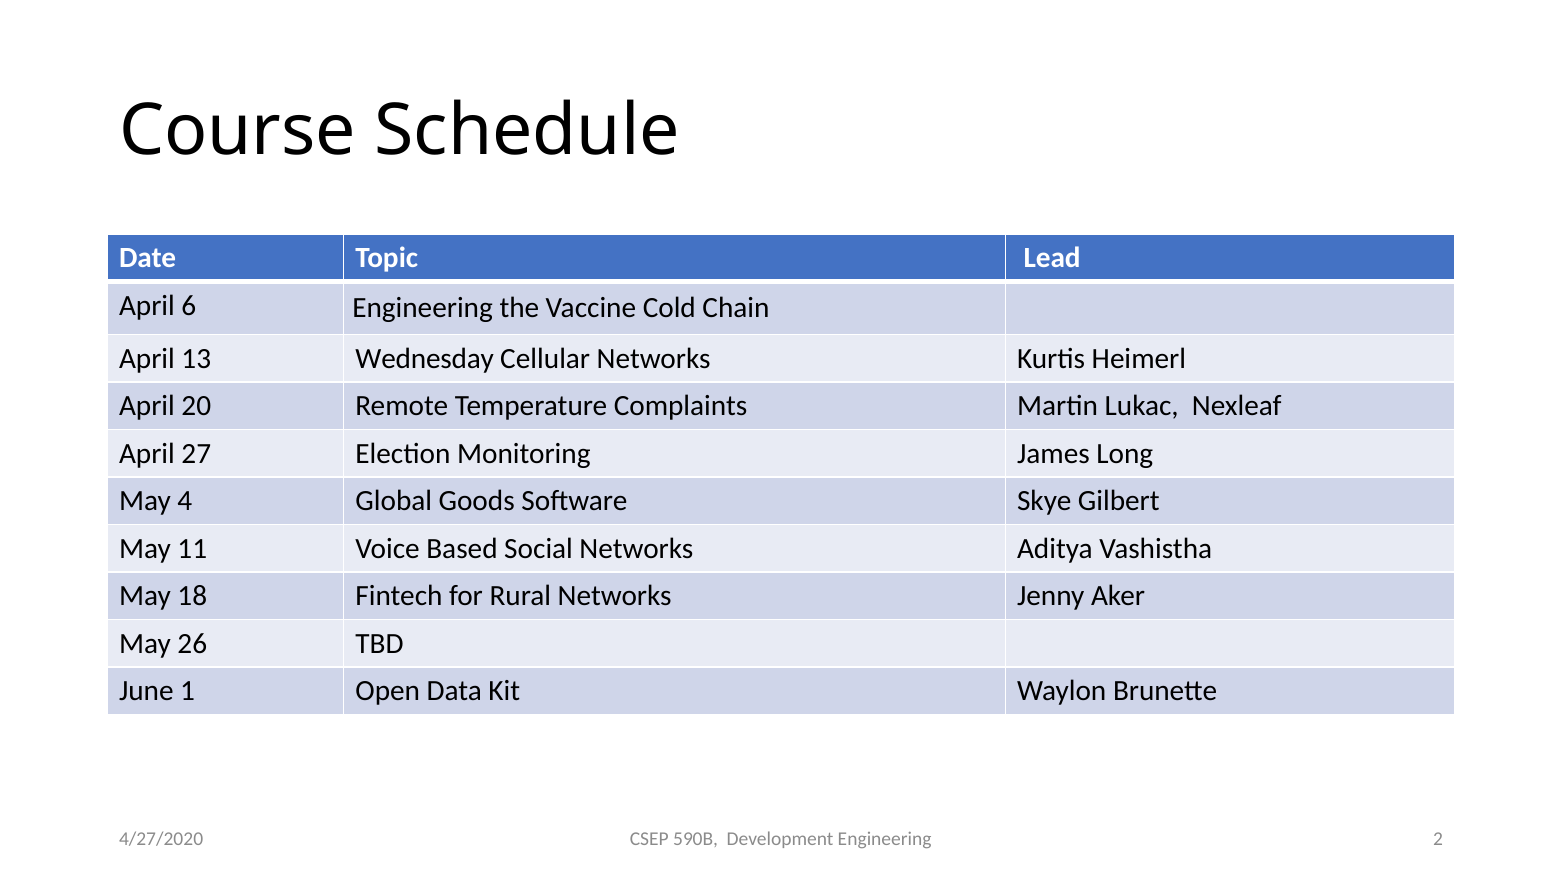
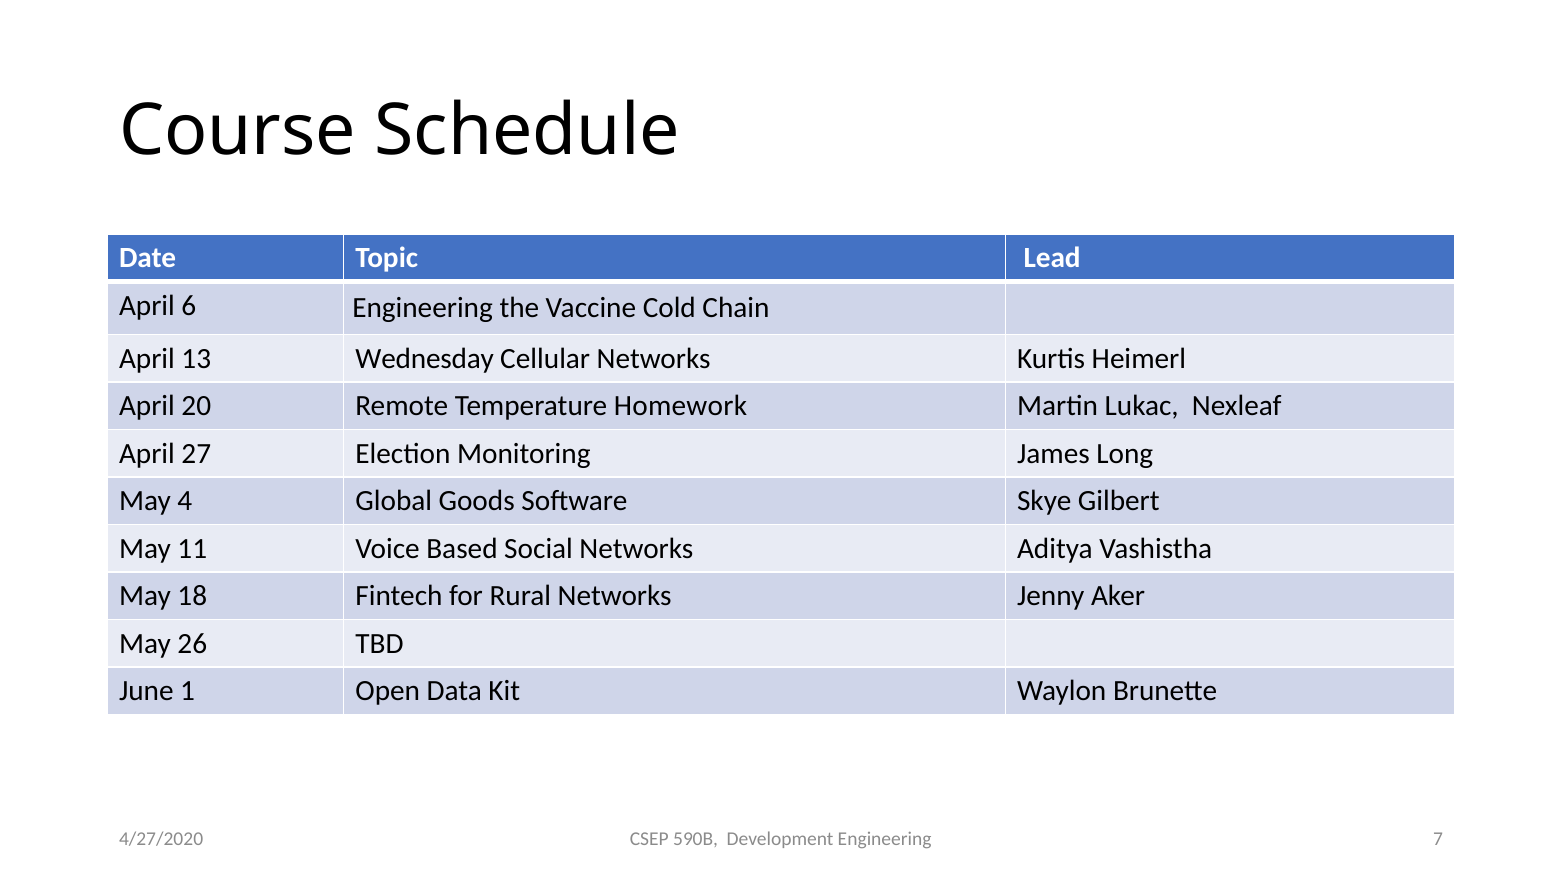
Complaints: Complaints -> Homework
2: 2 -> 7
